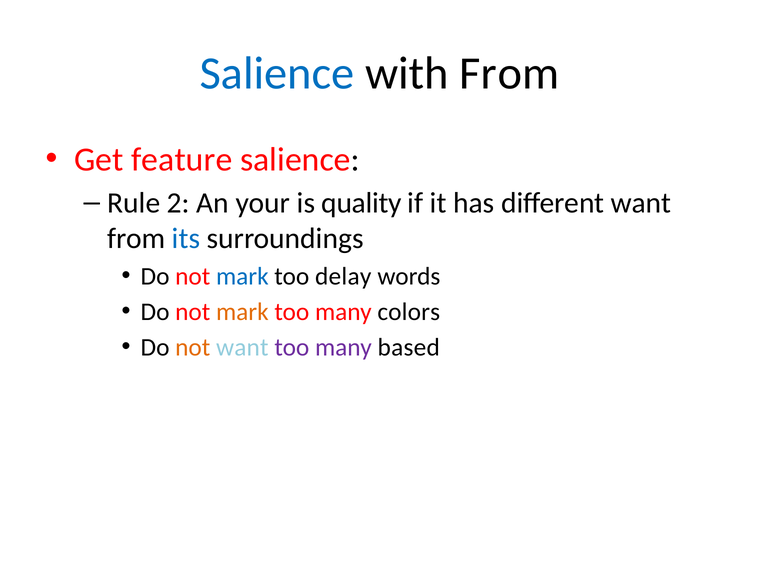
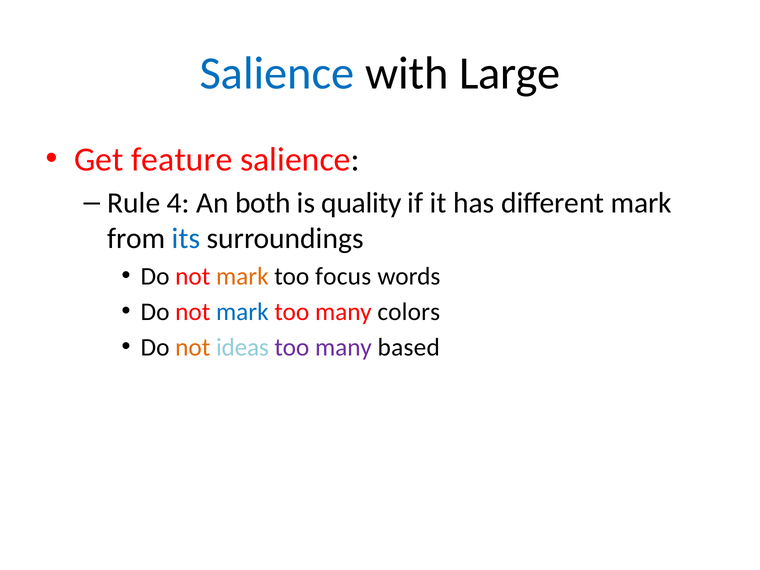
with From: From -> Large
2: 2 -> 4
your: your -> both
different want: want -> mark
mark at (242, 276) colour: blue -> orange
delay: delay -> focus
mark at (242, 312) colour: orange -> blue
not want: want -> ideas
